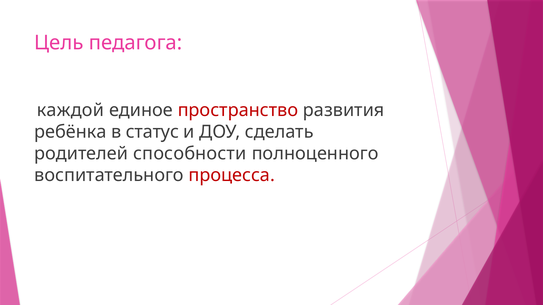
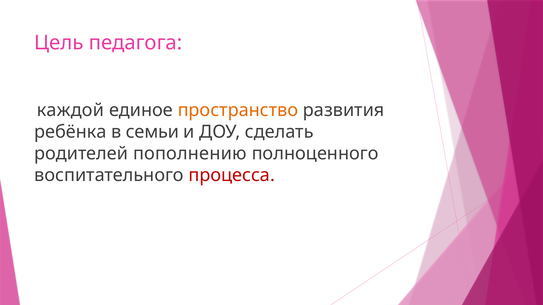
пространство colour: red -> orange
статус: статус -> семьи
способности: способности -> пополнению
